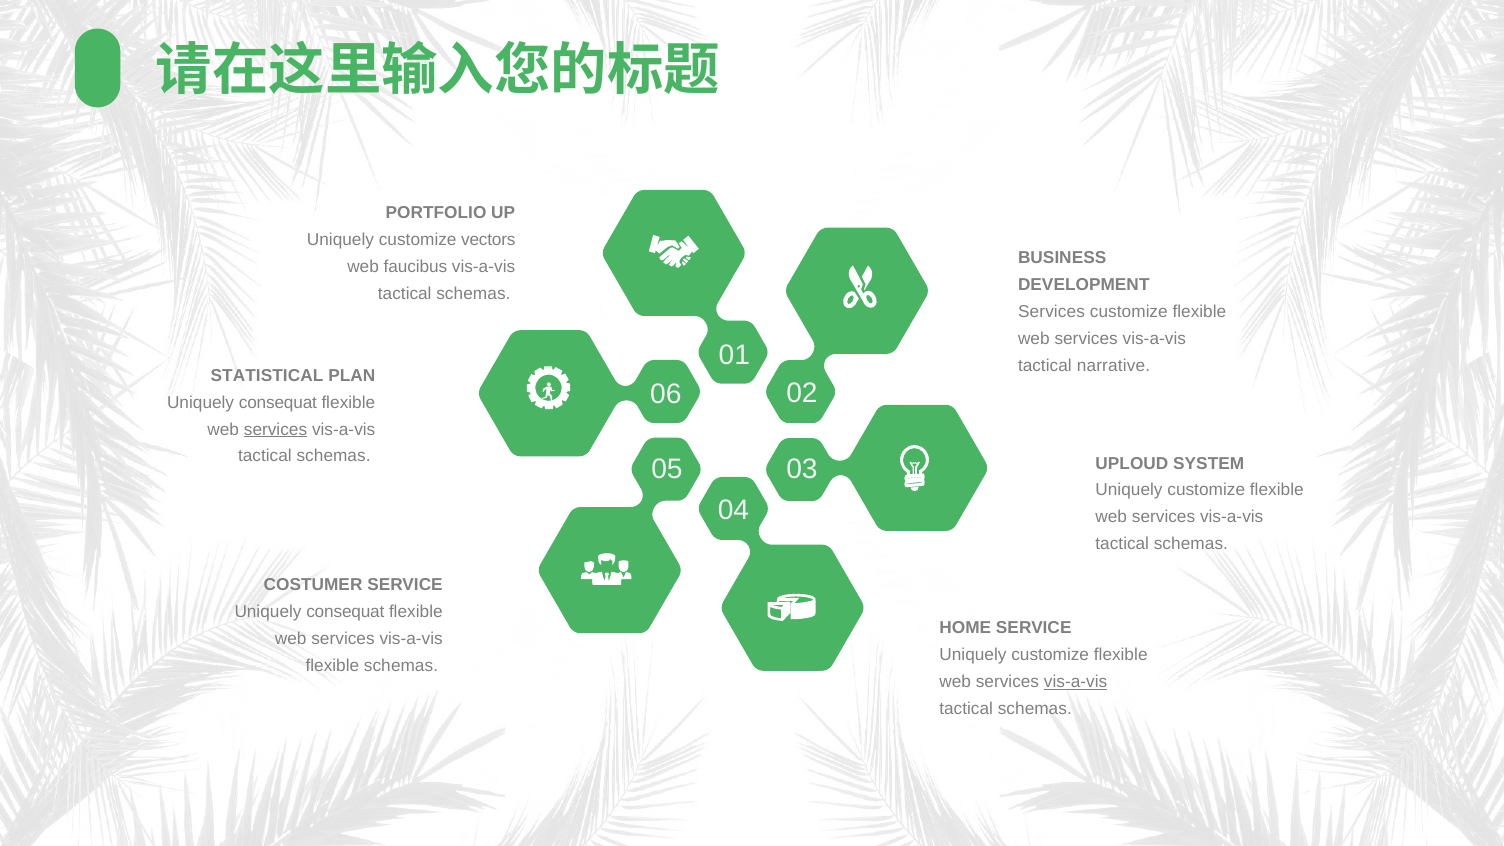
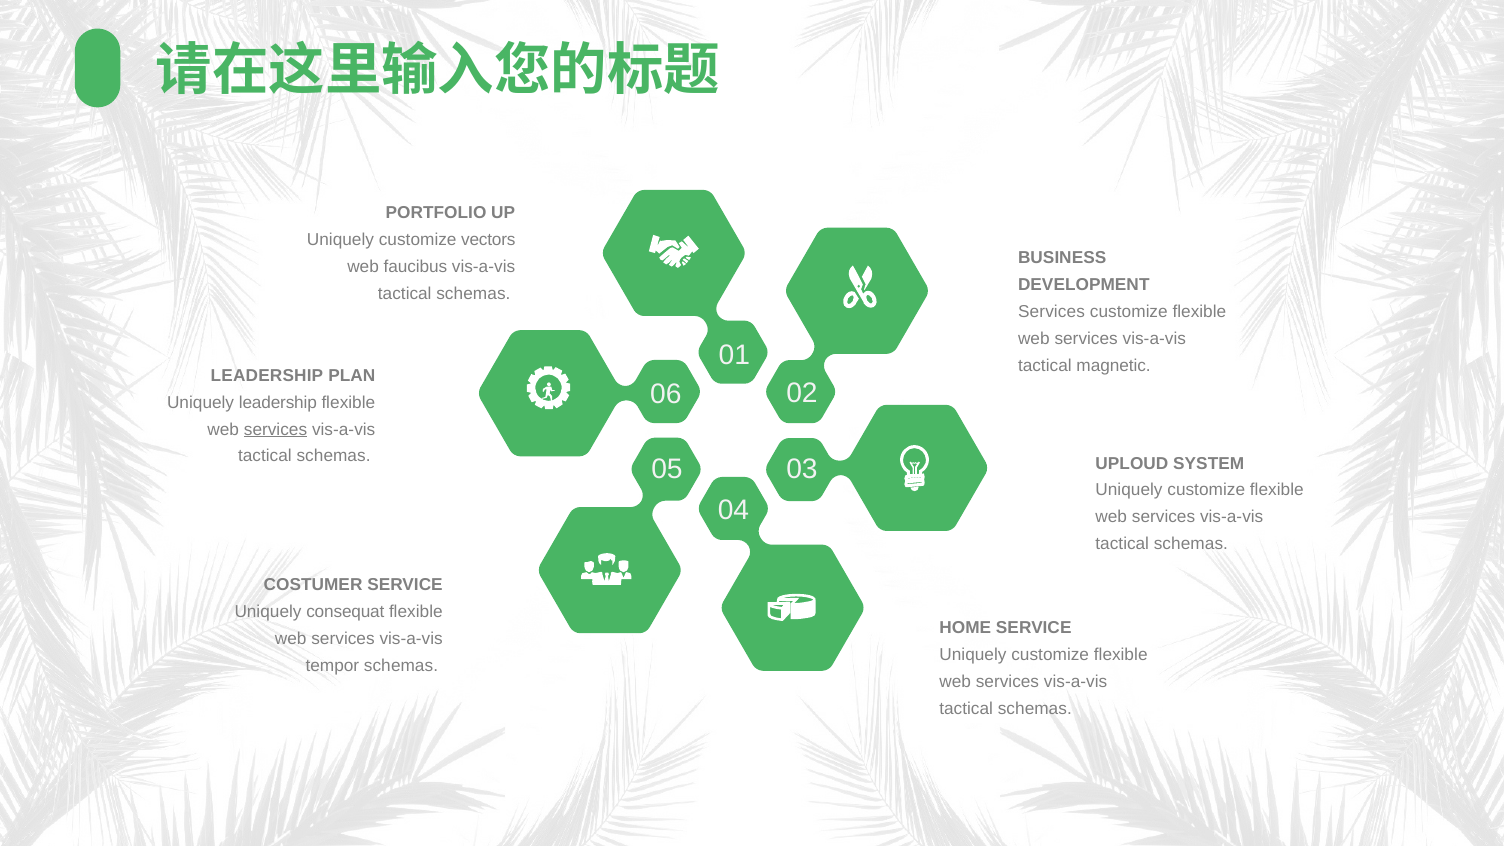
narrative: narrative -> magnetic
STATISTICAL at (267, 376): STATISTICAL -> LEADERSHIP
consequat at (278, 403): consequat -> leadership
flexible at (332, 666): flexible -> tempor
vis-a-vis at (1076, 682) underline: present -> none
